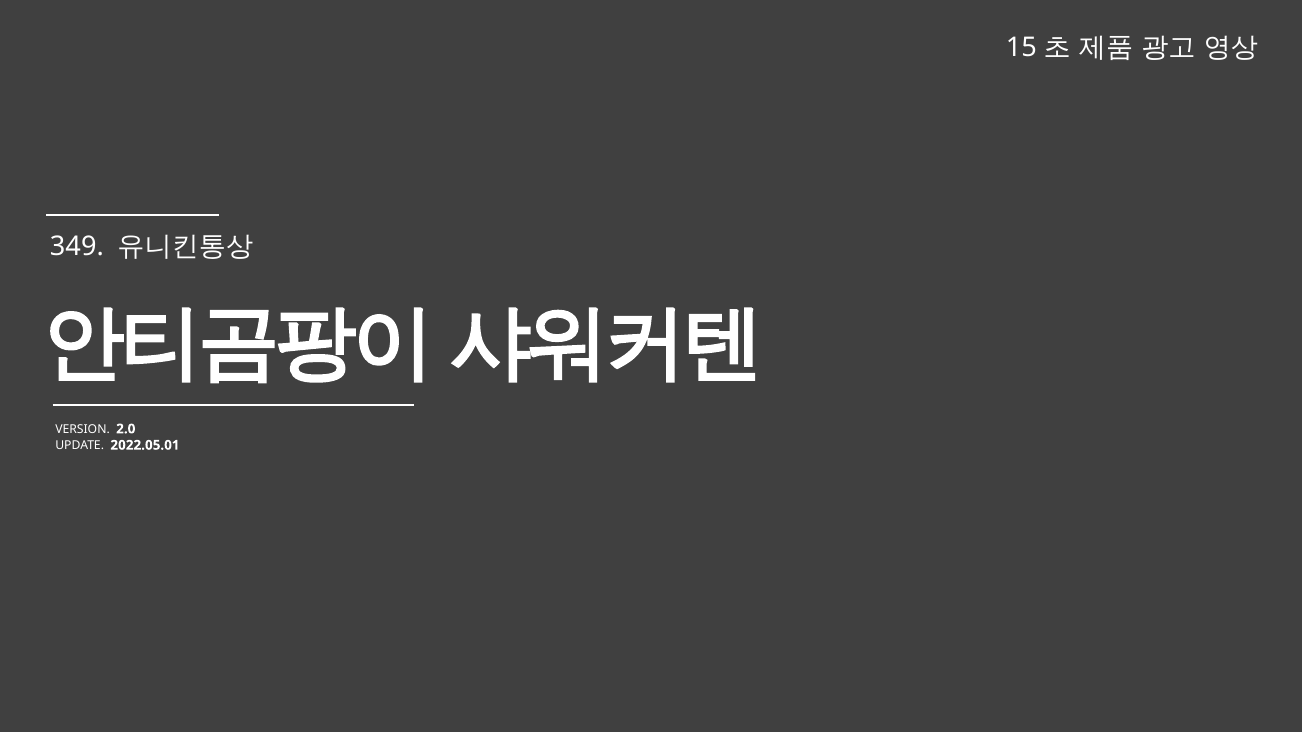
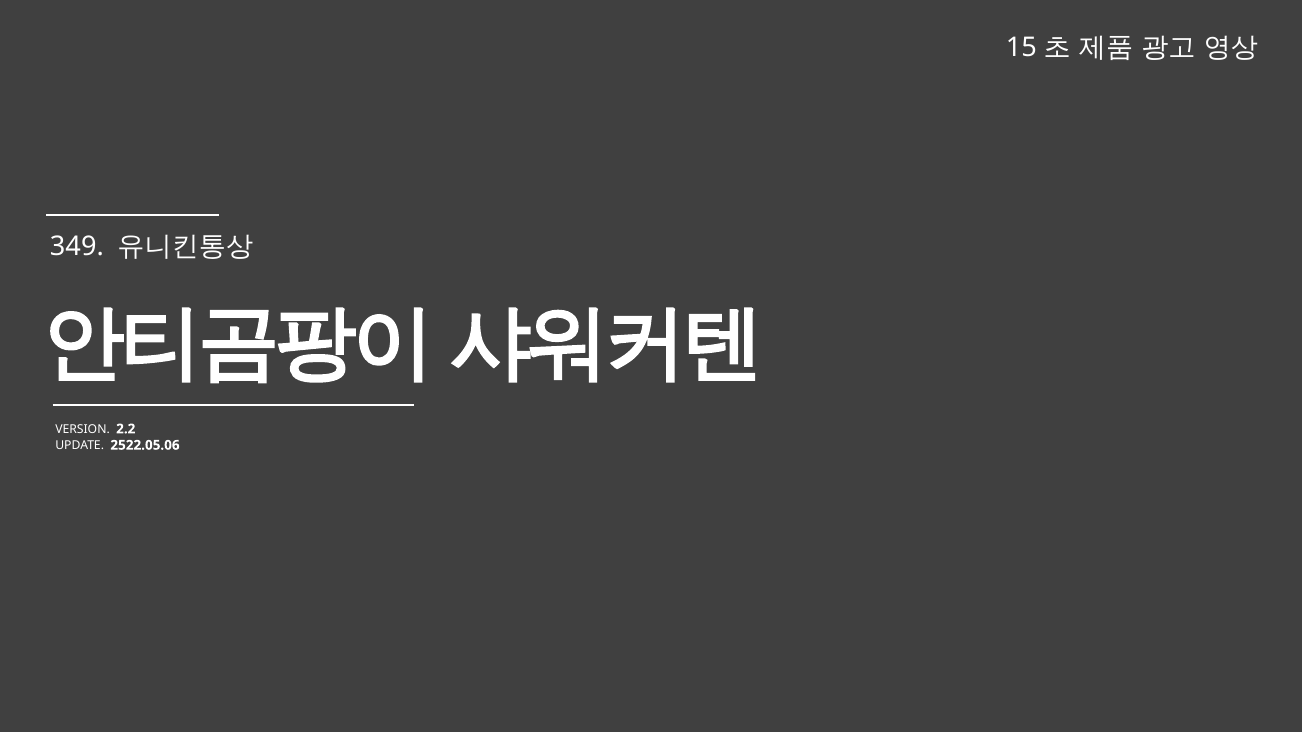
2.0: 2.0 -> 2.2
2022.05.01: 2022.05.01 -> 2522.05.06
